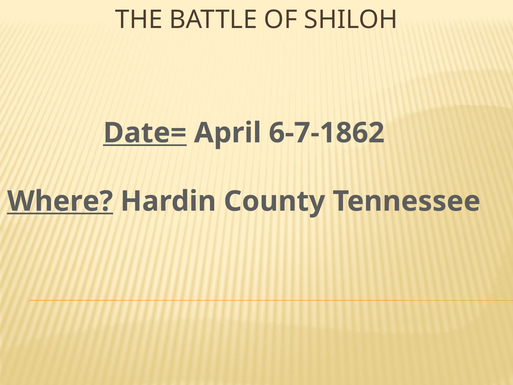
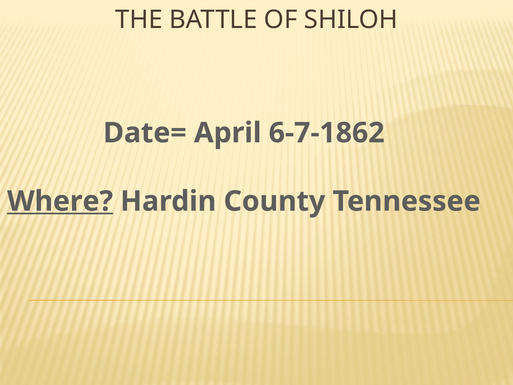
Date= underline: present -> none
